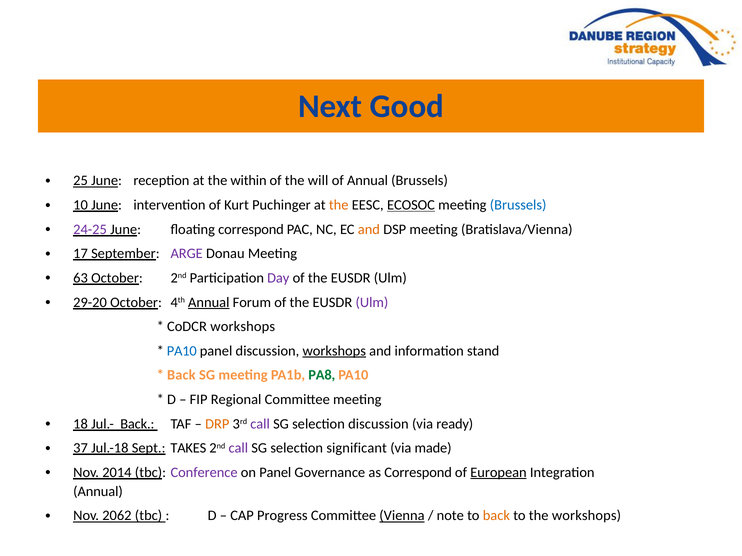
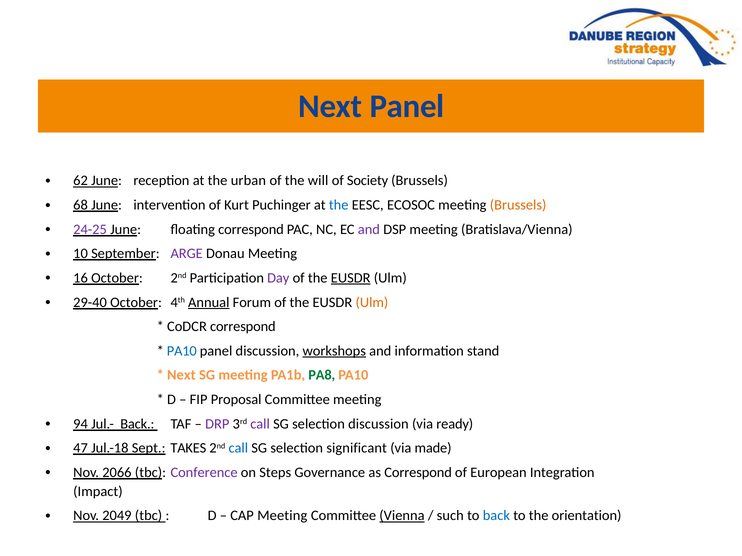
Next Good: Good -> Panel
25: 25 -> 62
within: within -> urban
of Annual: Annual -> Society
10: 10 -> 68
the at (339, 205) colour: orange -> blue
ECOSOC underline: present -> none
Brussels at (518, 205) colour: blue -> orange
and at (369, 230) colour: orange -> purple
17: 17 -> 10
63: 63 -> 16
EUSDR at (351, 278) underline: none -> present
29-20: 29-20 -> 29-40
Ulm at (372, 303) colour: purple -> orange
CoDCR workshops: workshops -> correspond
Back at (181, 376): Back -> Next
Regional: Regional -> Proposal
18: 18 -> 94
DRP colour: orange -> purple
37: 37 -> 47
call at (238, 449) colour: purple -> blue
2014: 2014 -> 2066
on Panel: Panel -> Steps
European underline: present -> none
Annual at (98, 492): Annual -> Impact
2062: 2062 -> 2049
CAP Progress: Progress -> Meeting
note: note -> such
back at (496, 516) colour: orange -> blue
the workshops: workshops -> orientation
